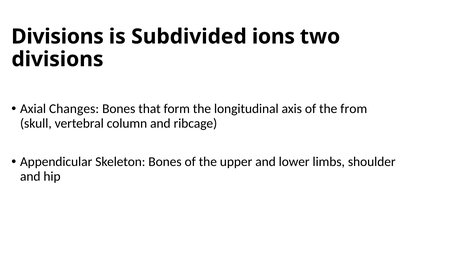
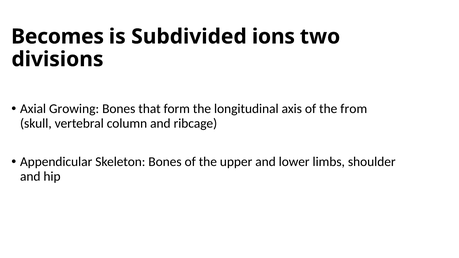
Divisions at (58, 37): Divisions -> Becomes
Changes: Changes -> Growing
